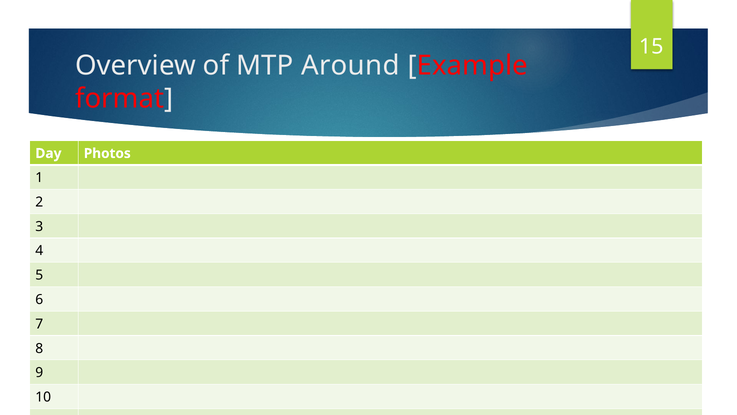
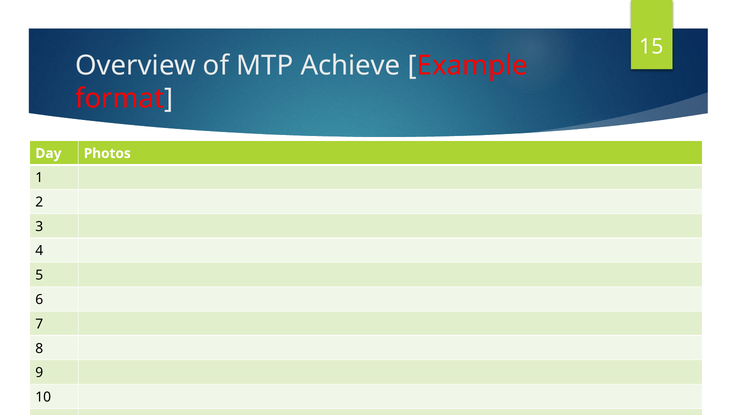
Around: Around -> Achieve
